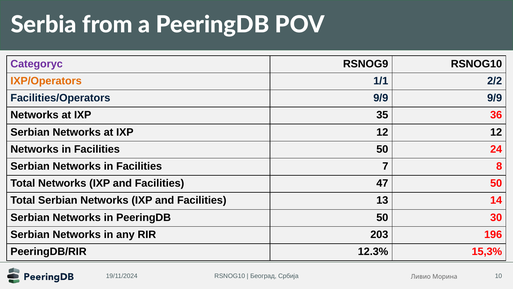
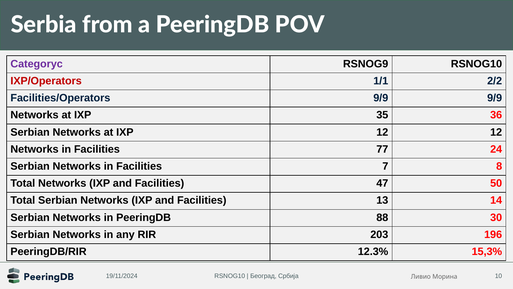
IXP/Operators colour: orange -> red
Facilities 50: 50 -> 77
PeeringDB 50: 50 -> 88
